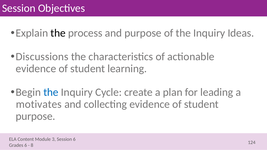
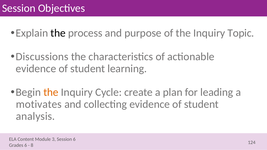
Ideas: Ideas -> Topic
the at (51, 92) colour: blue -> orange
purpose at (36, 116): purpose -> analysis
